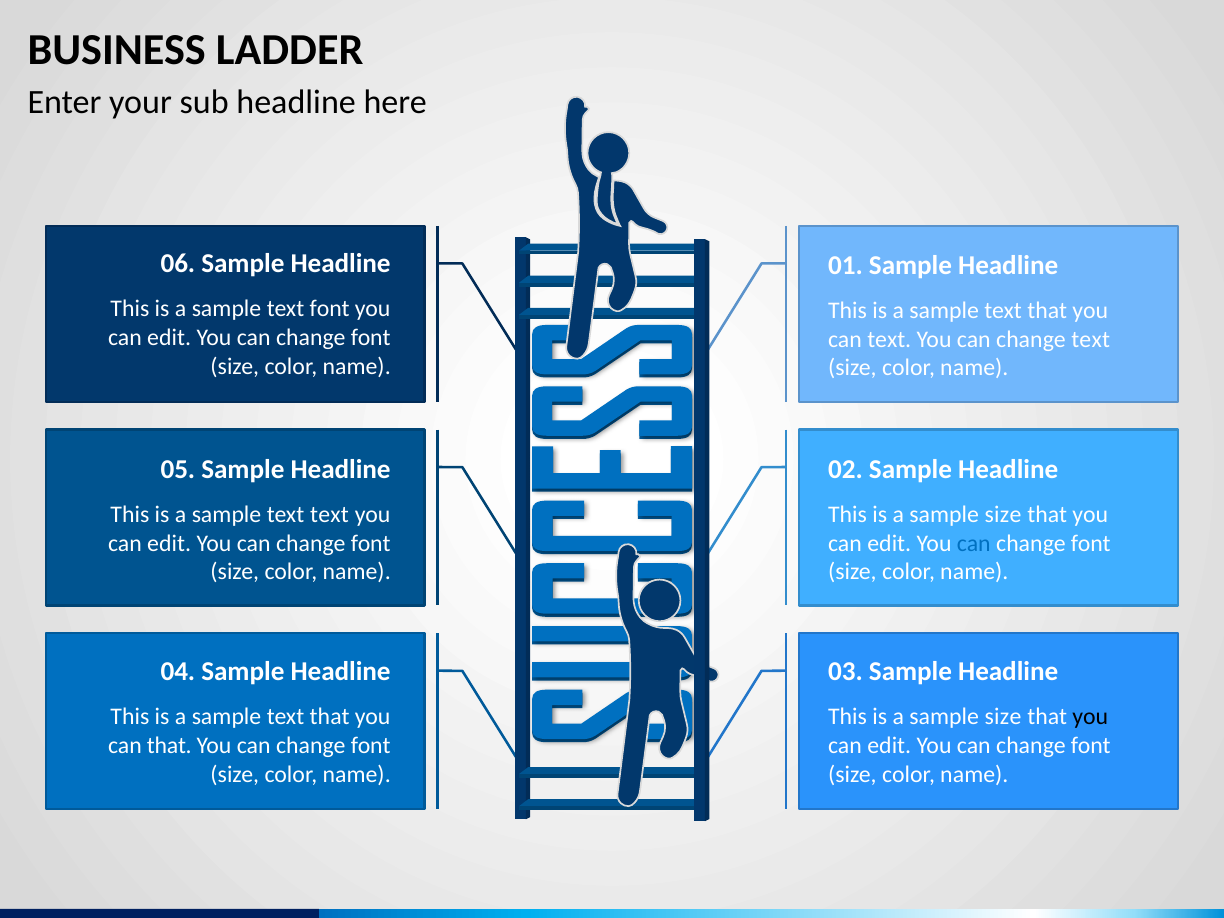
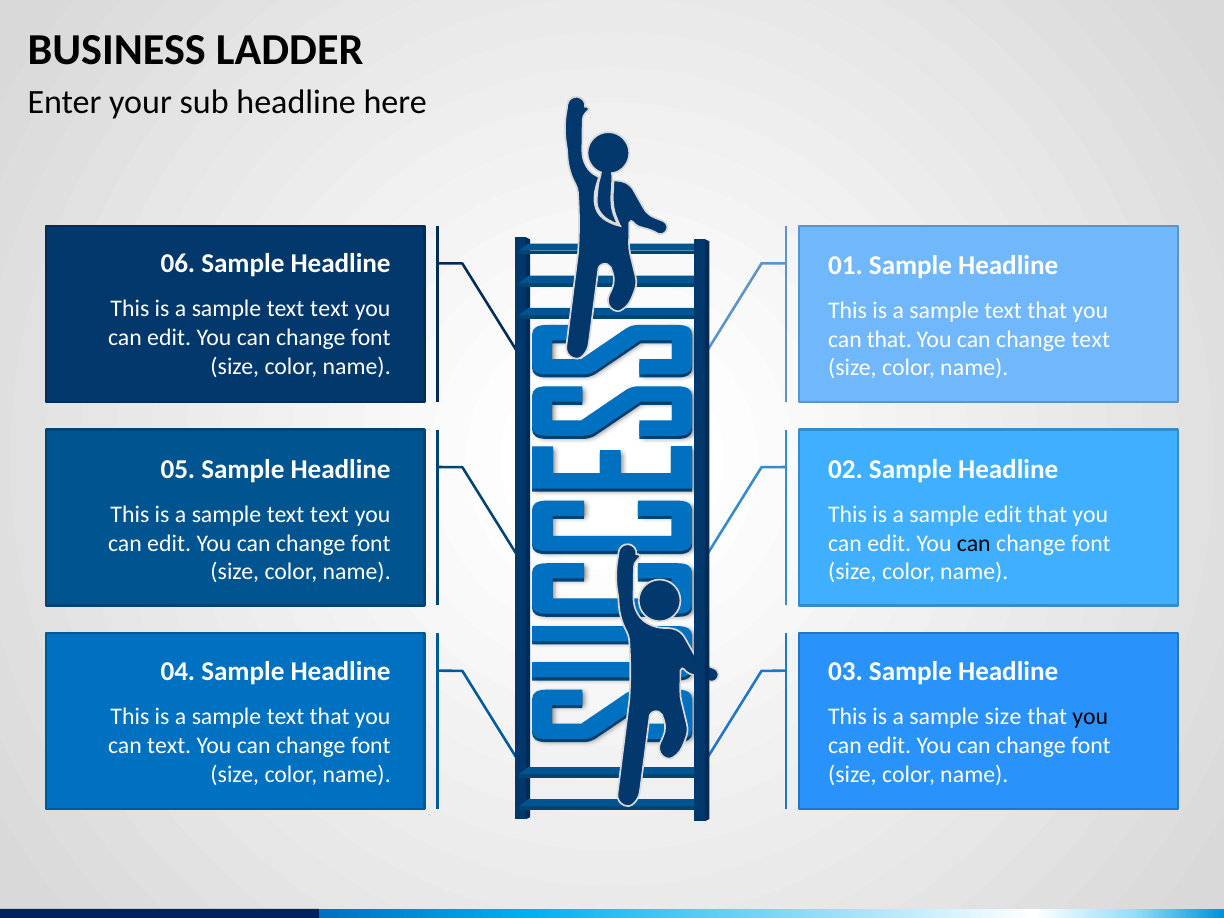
font at (330, 309): font -> text
can text: text -> that
size at (1003, 515): size -> edit
can at (974, 543) colour: blue -> black
can that: that -> text
